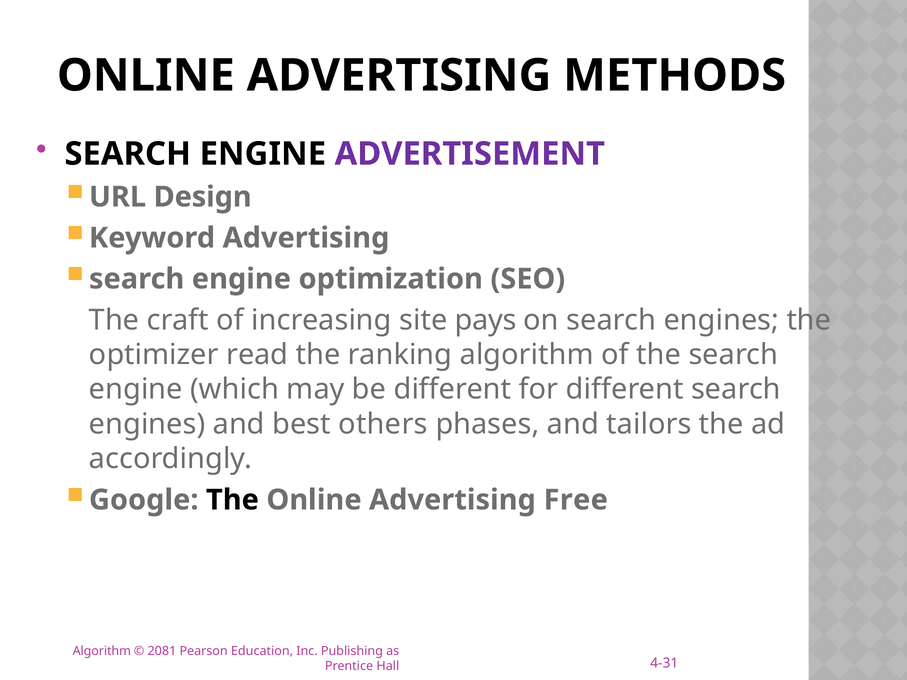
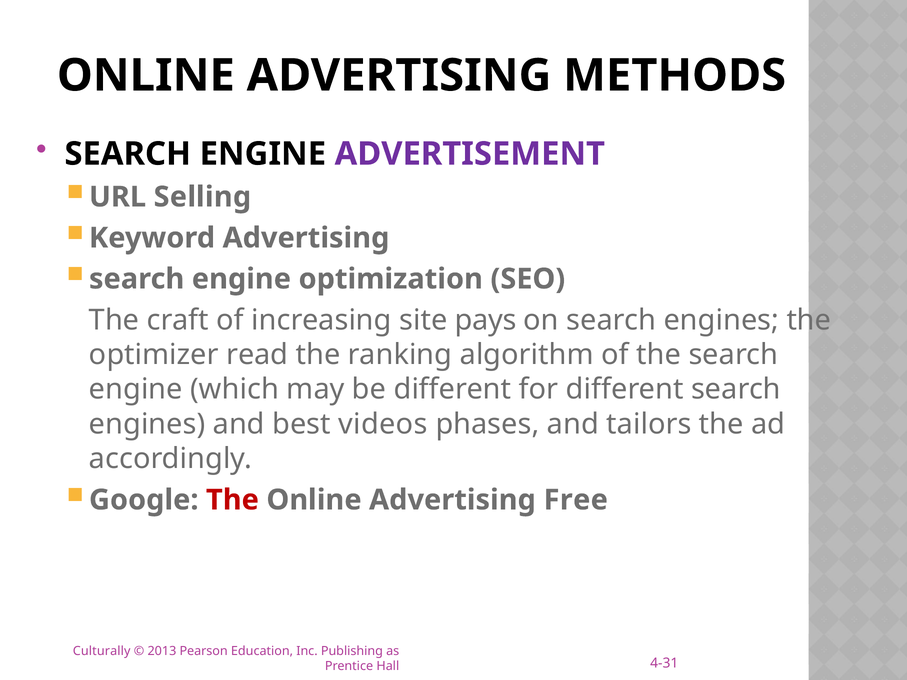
Design: Design -> Selling
others: others -> videos
The at (232, 500) colour: black -> red
Algorithm at (102, 651): Algorithm -> Culturally
2081: 2081 -> 2013
